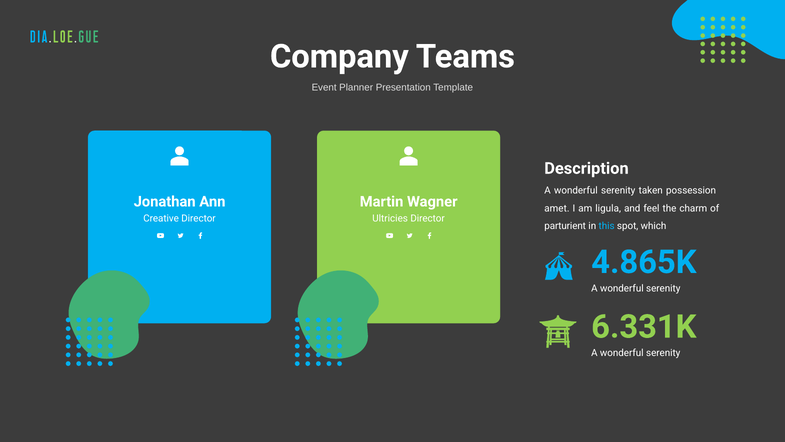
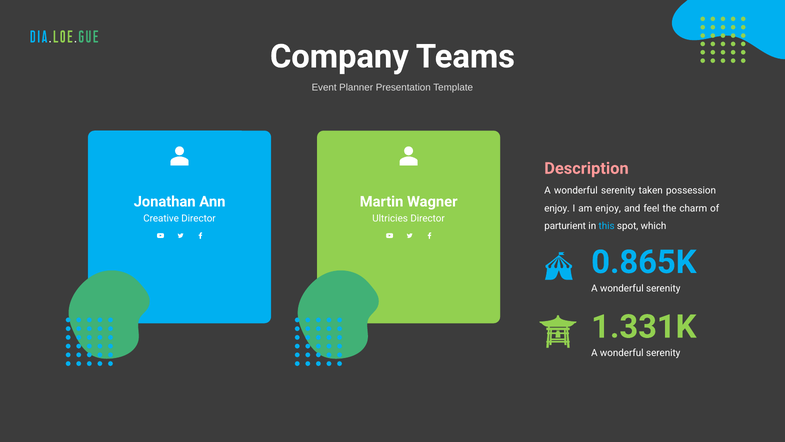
Description colour: white -> pink
amet at (557, 208): amet -> enjoy
am ligula: ligula -> enjoy
4.865K: 4.865K -> 0.865K
6.331K: 6.331K -> 1.331K
